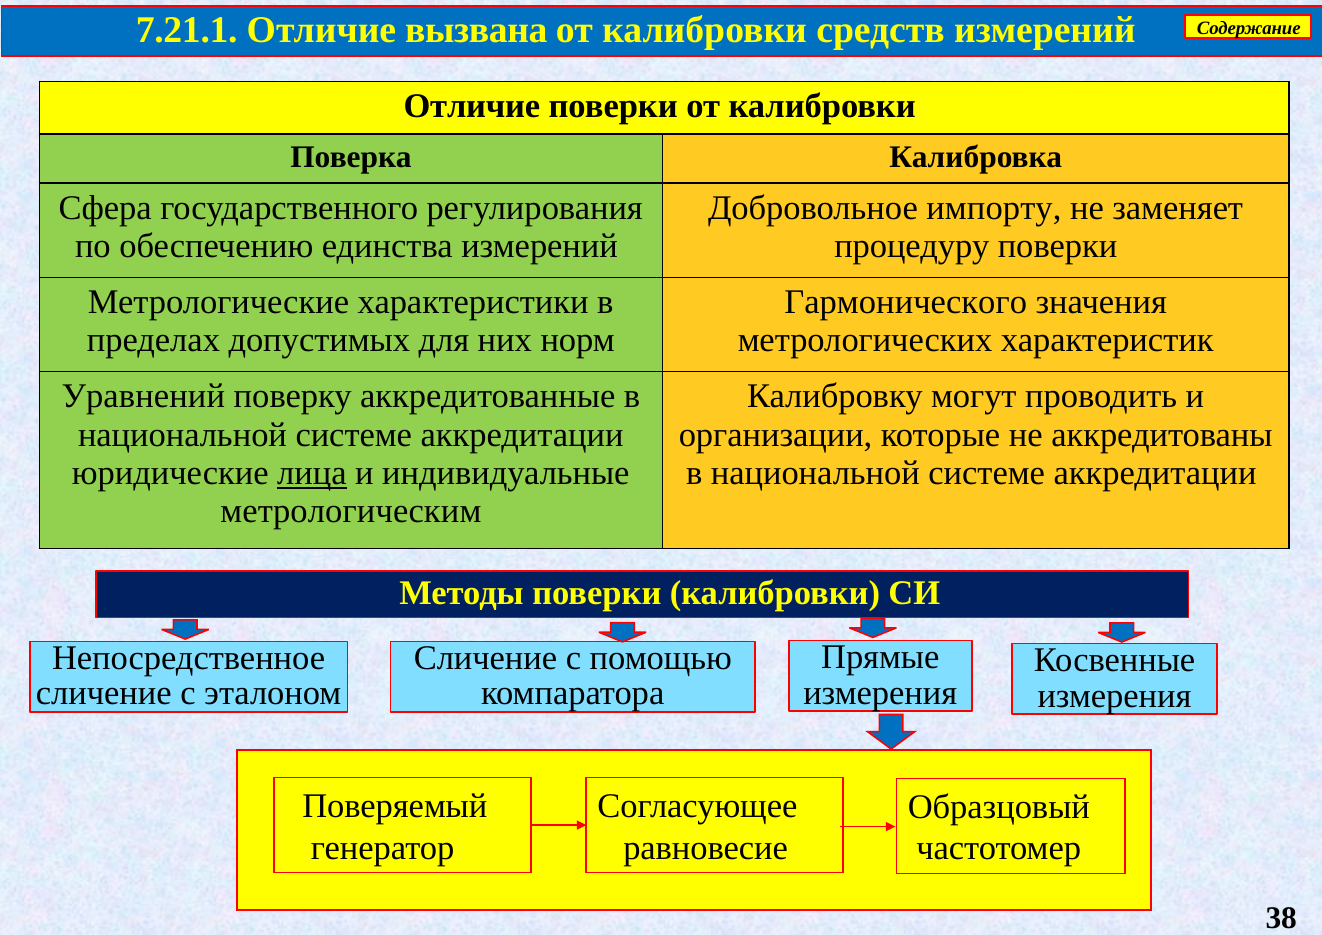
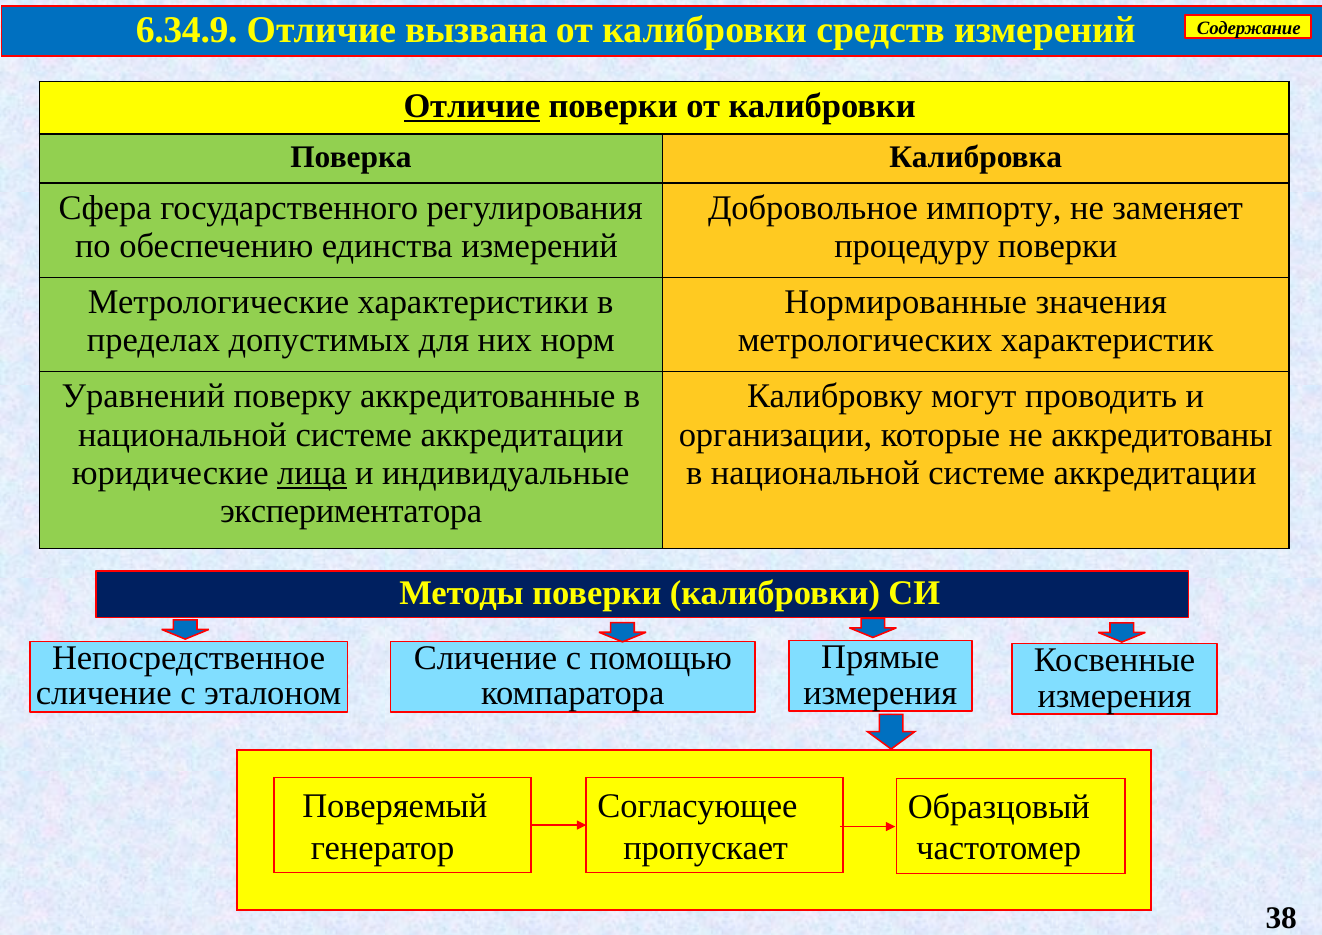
7.21.1: 7.21.1 -> 6.34.9
Отличие at (472, 106) underline: none -> present
Гармонического: Гармонического -> Нормированные
метрологическим: метрологическим -> экспериментатора
равновесие: равновесие -> пропускает
